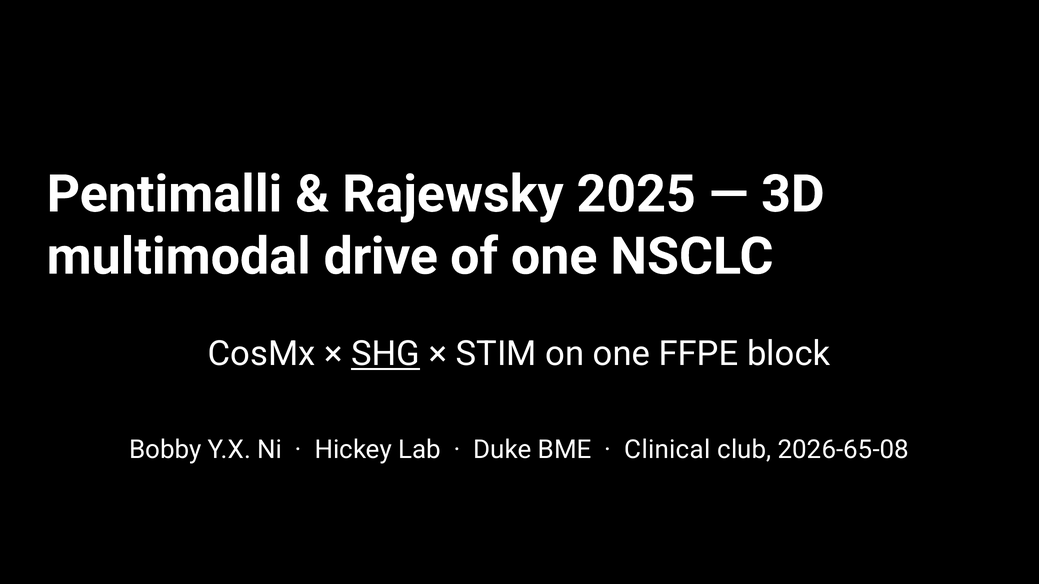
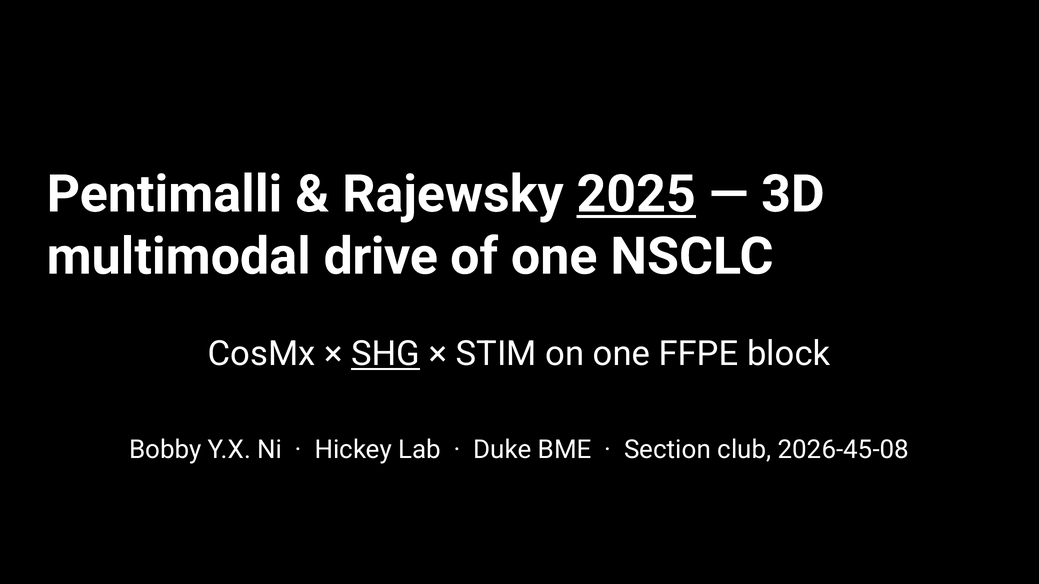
2025 underline: none -> present
Clinical: Clinical -> Section
2026-65-08: 2026-65-08 -> 2026-45-08
